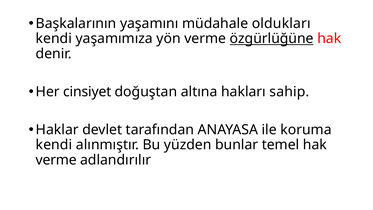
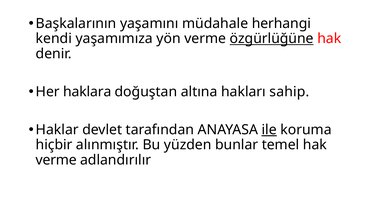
oldukları: oldukları -> herhangi
cinsiyet: cinsiyet -> haklara
ile underline: none -> present
kendi at (54, 145): kendi -> hiçbir
